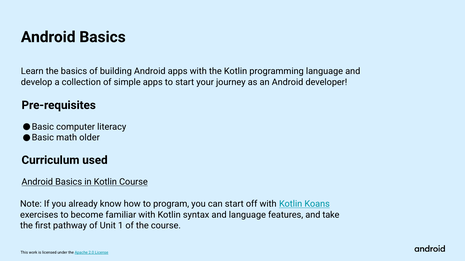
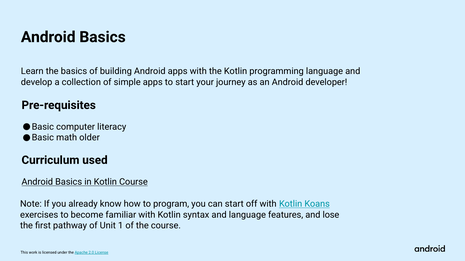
take: take -> lose
